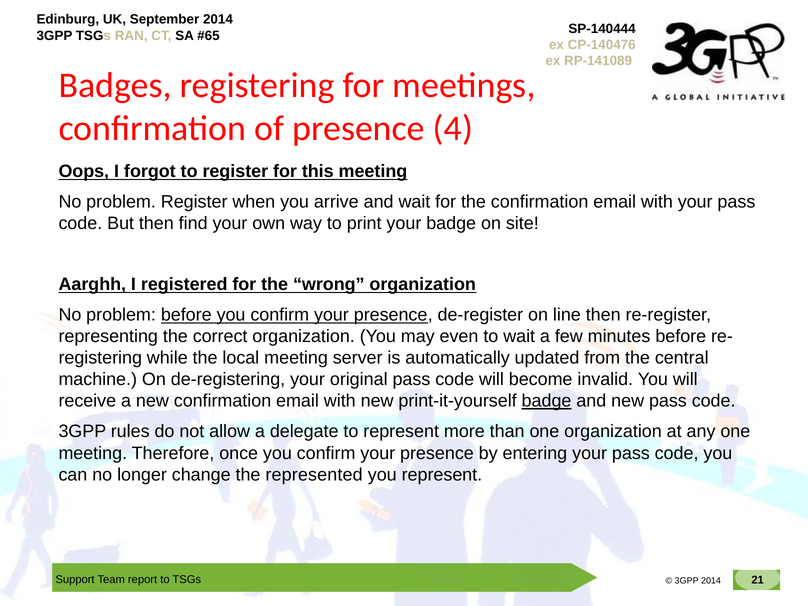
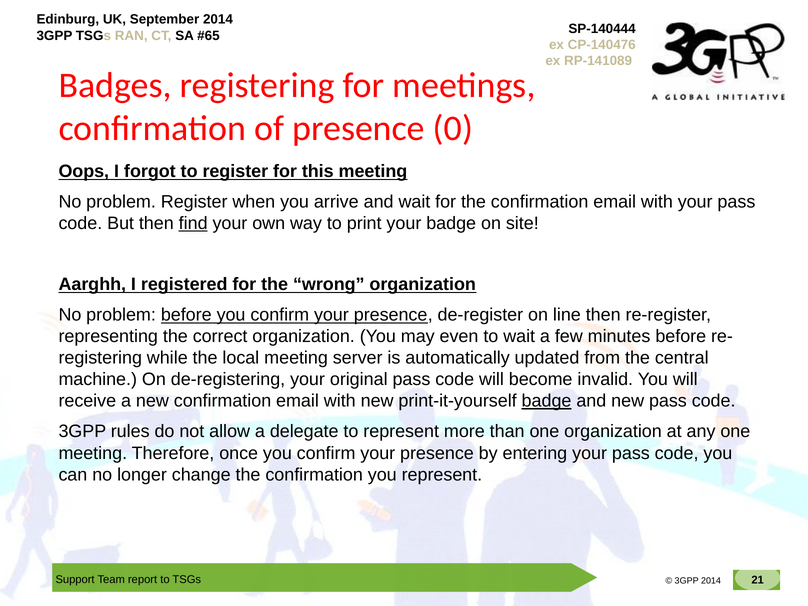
4: 4 -> 0
find underline: none -> present
change the represented: represented -> confirmation
